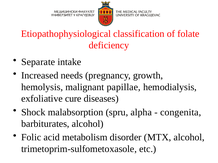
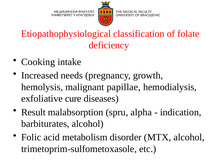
Separate: Separate -> Cooking
Shock: Shock -> Result
congenita: congenita -> indication
